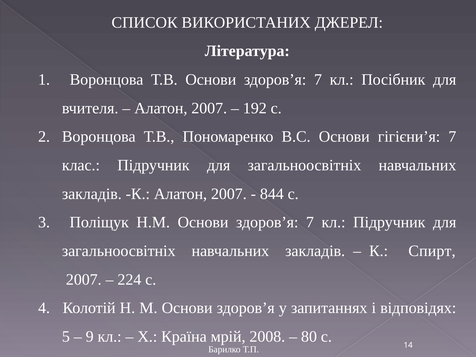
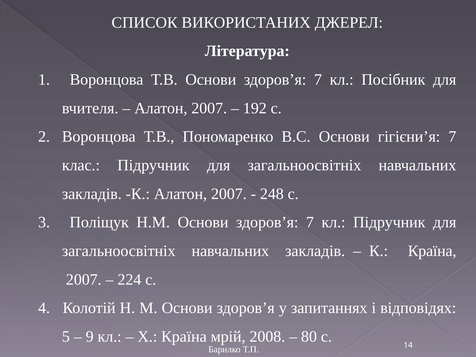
844: 844 -> 248
К Спирт: Спирт -> Країна
